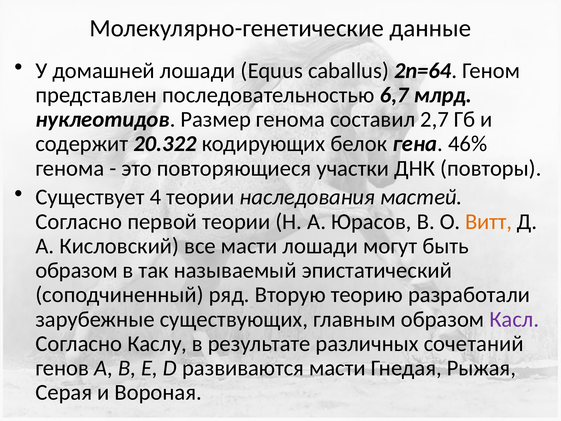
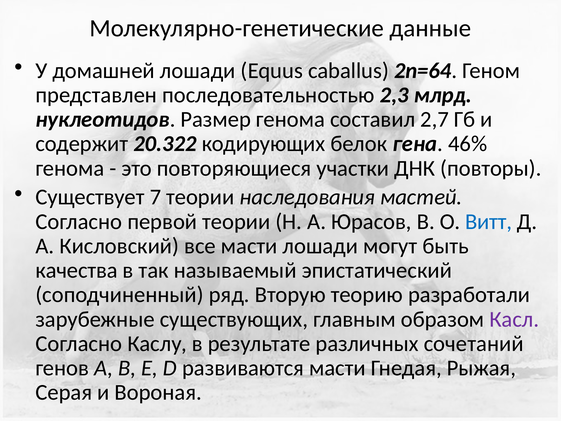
6,7: 6,7 -> 2,3
4: 4 -> 7
Витт colour: orange -> blue
образом at (77, 270): образом -> качества
